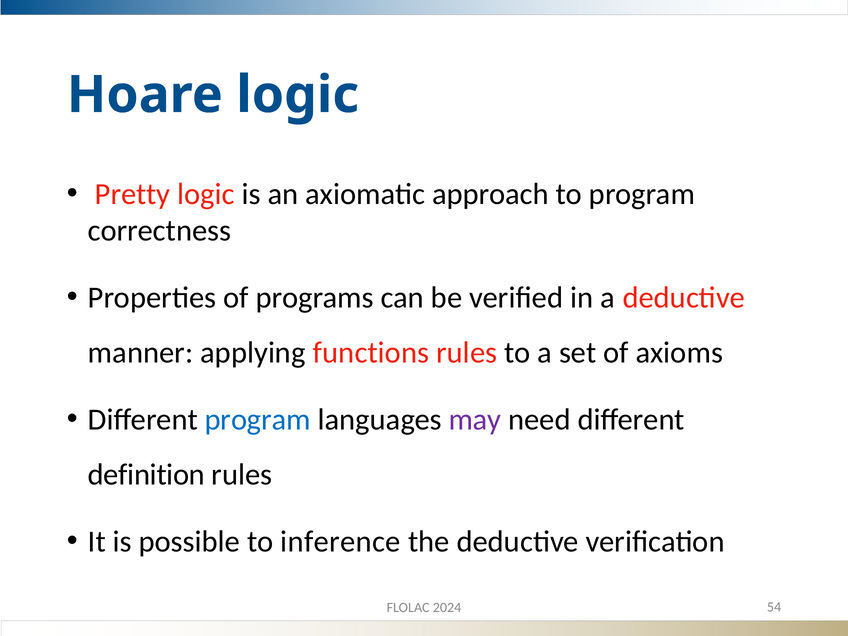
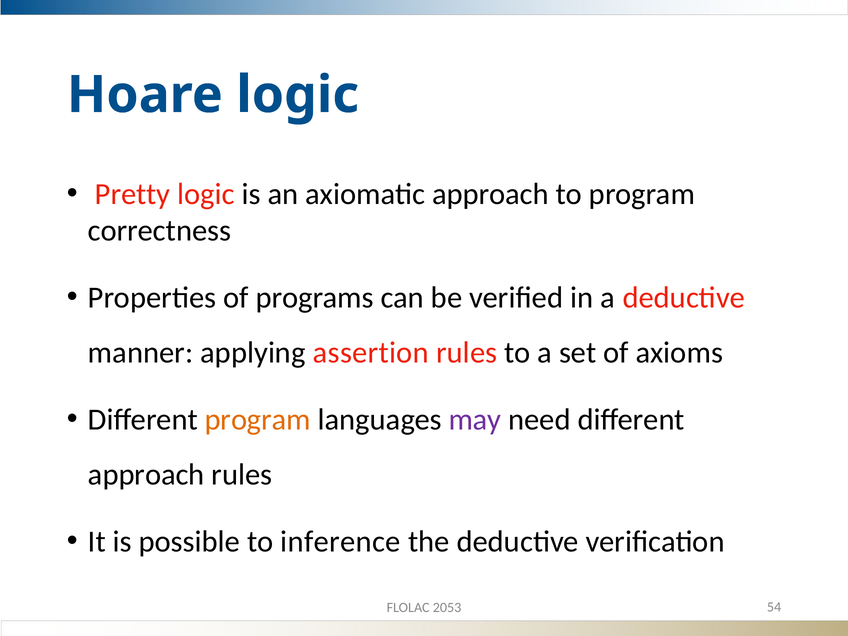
functions: functions -> assertion
program at (258, 420) colour: blue -> orange
definition at (146, 475): definition -> approach
2024: 2024 -> 2053
